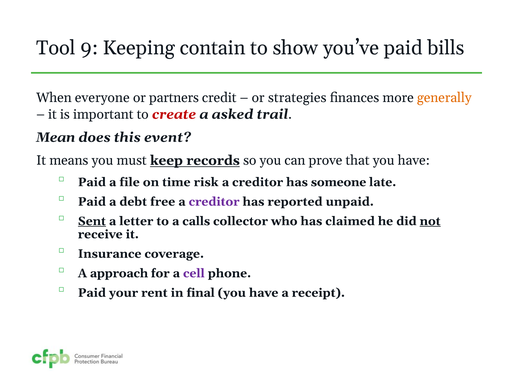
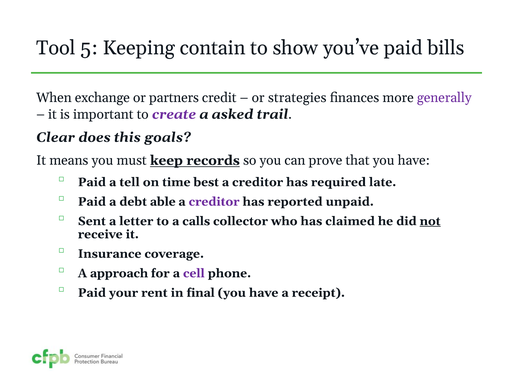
9: 9 -> 5
everyone: everyone -> exchange
generally colour: orange -> purple
create colour: red -> purple
Mean: Mean -> Clear
event: event -> goals
file: file -> tell
risk: risk -> best
someone: someone -> required
free: free -> able
Sent underline: present -> none
